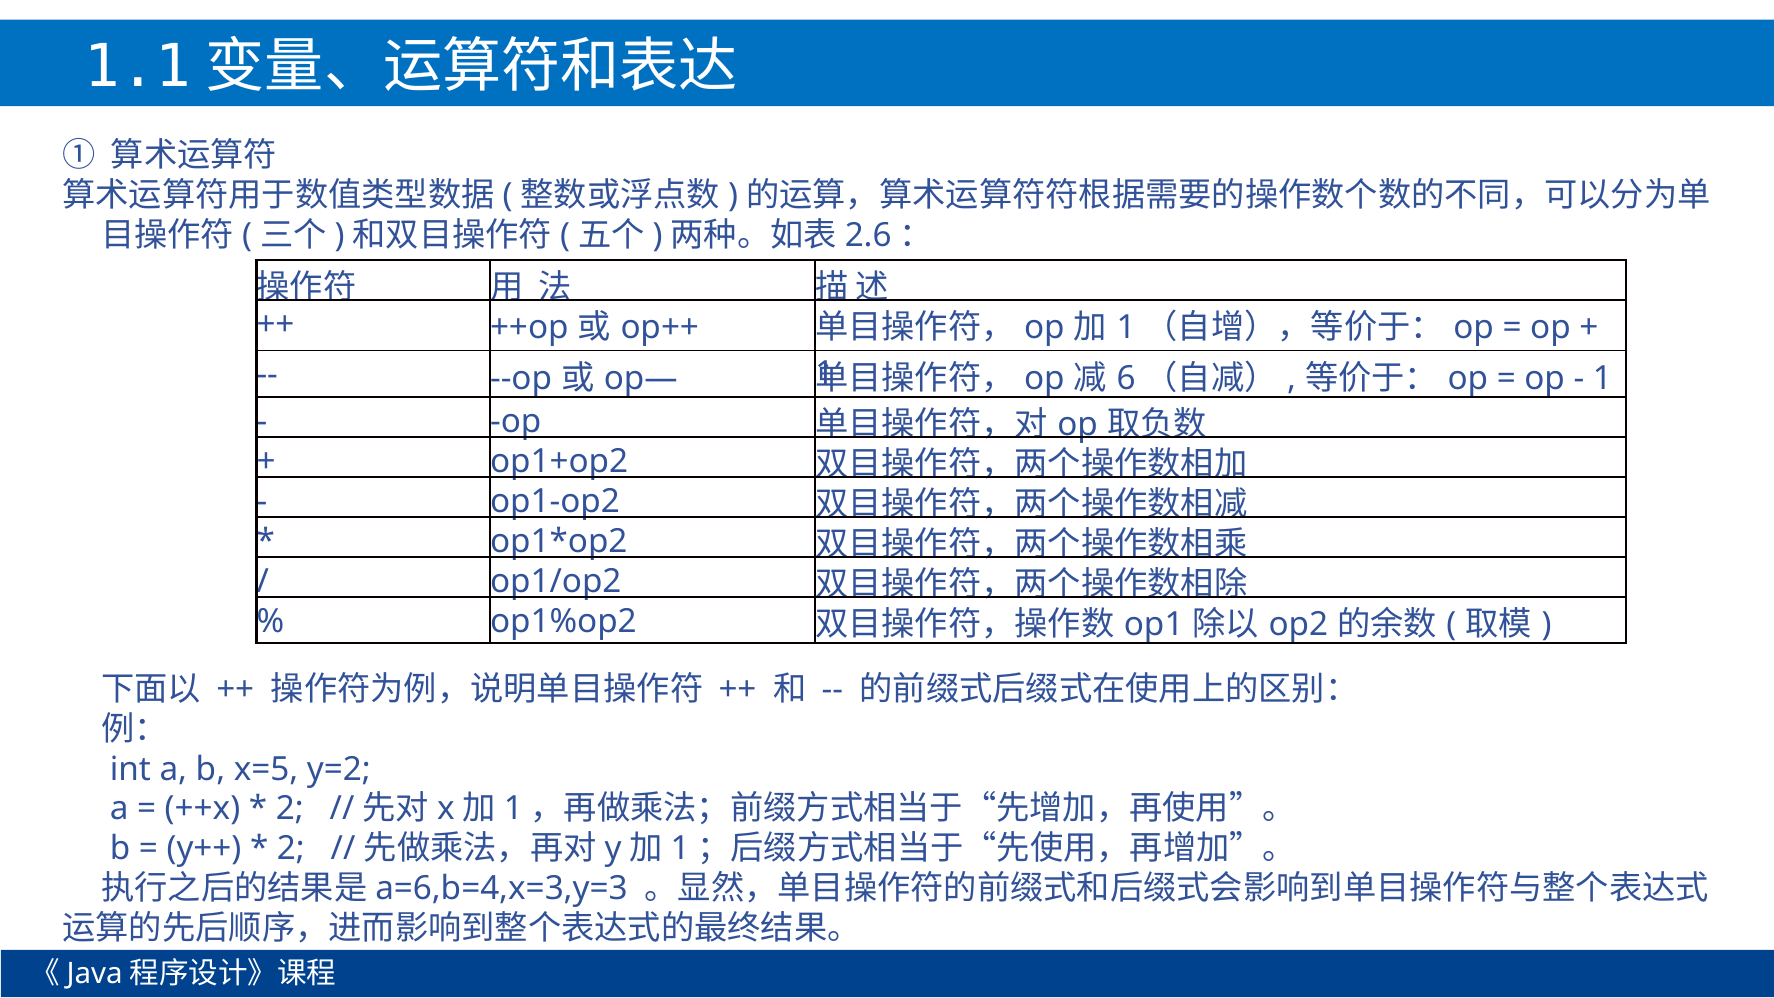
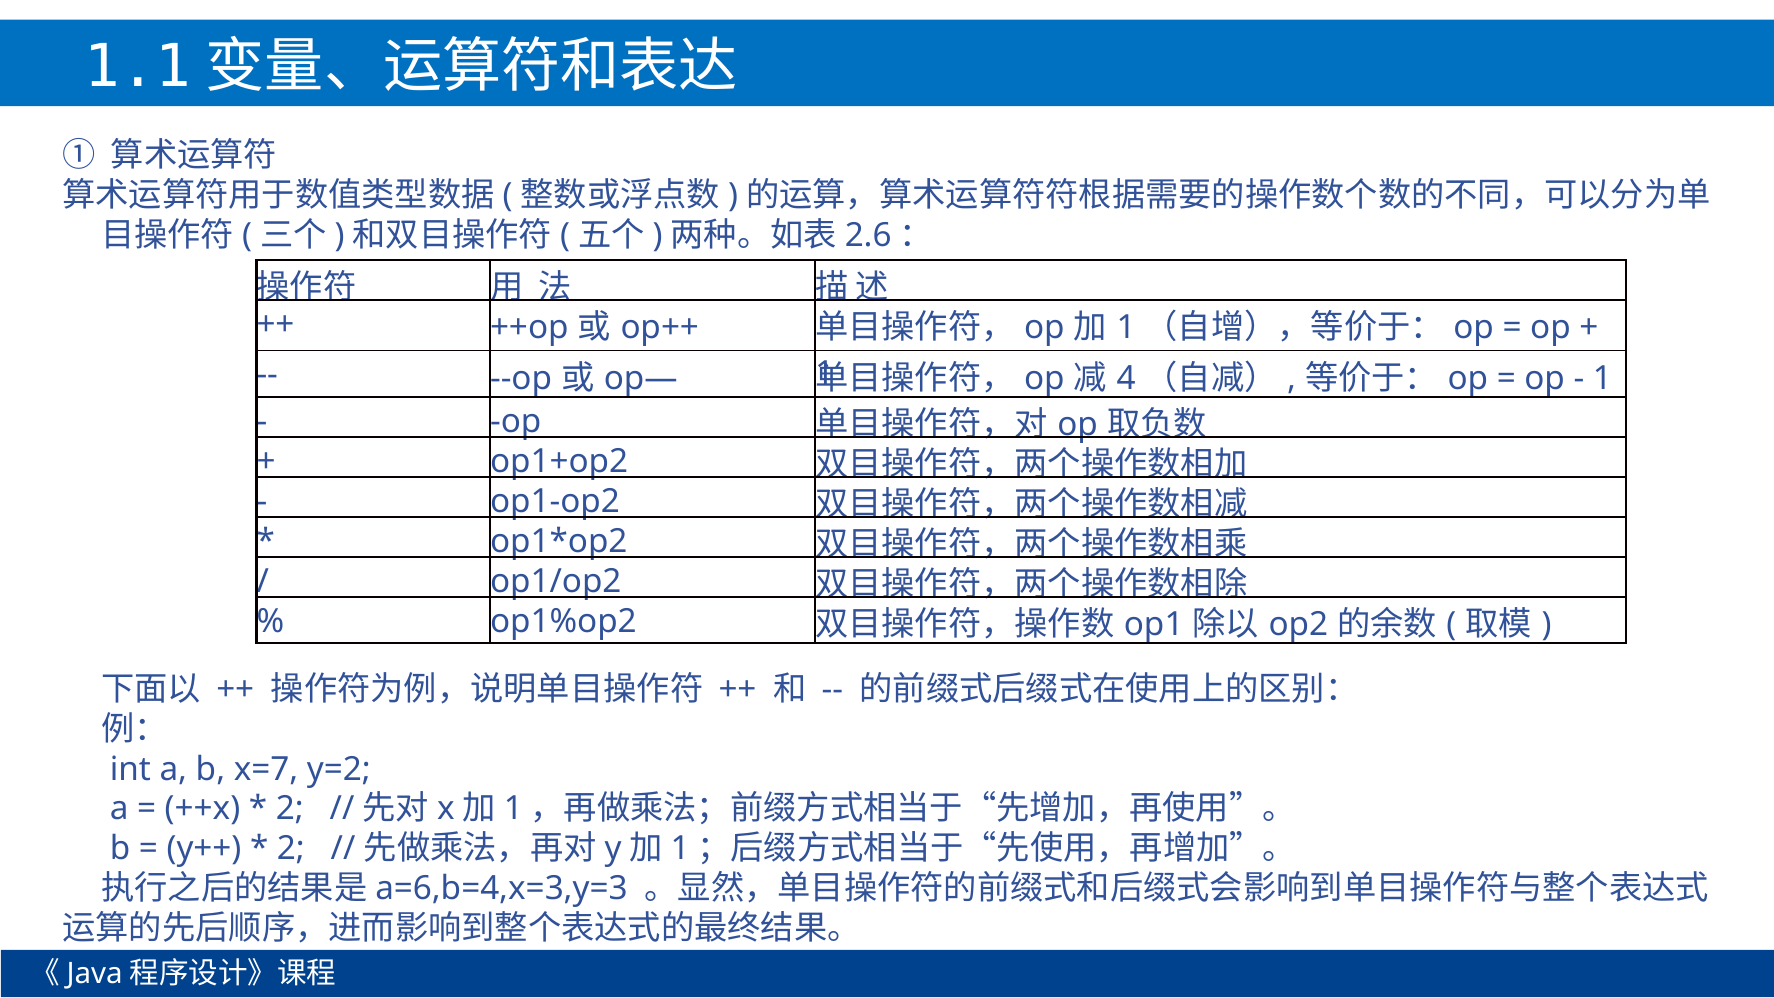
6: 6 -> 4
x=5: x=5 -> x=7
